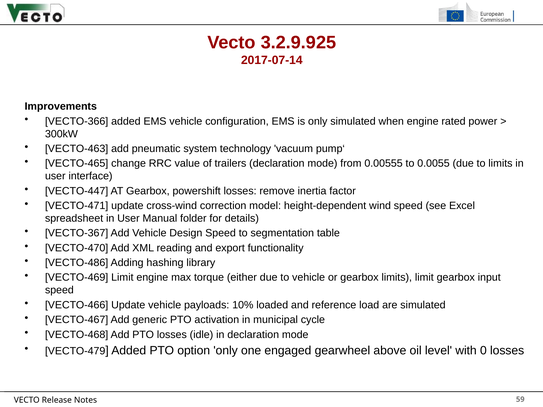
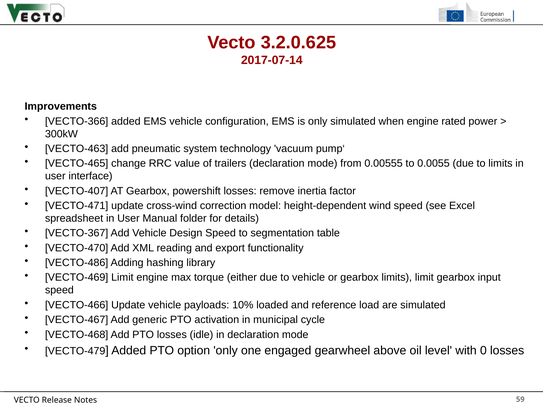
3.2.9.925: 3.2.9.925 -> 3.2.0.625
VECTO-447: VECTO-447 -> VECTO-407
